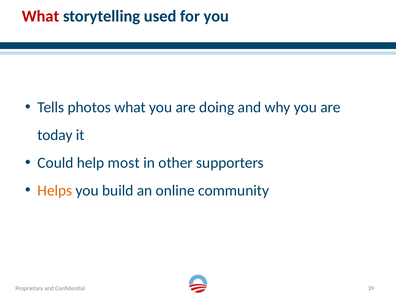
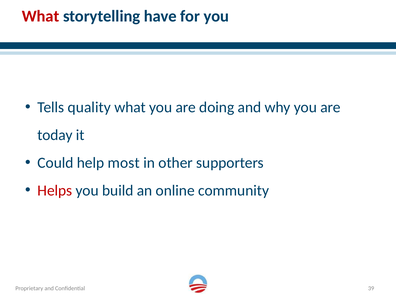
used: used -> have
photos: photos -> quality
Helps colour: orange -> red
